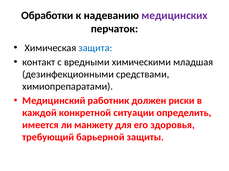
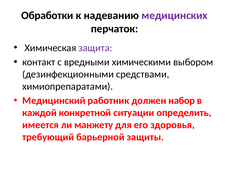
защита colour: blue -> purple
младшая: младшая -> выбором
риски: риски -> набор
